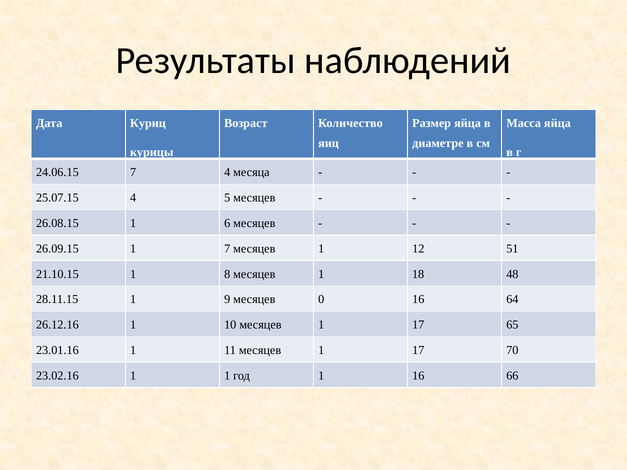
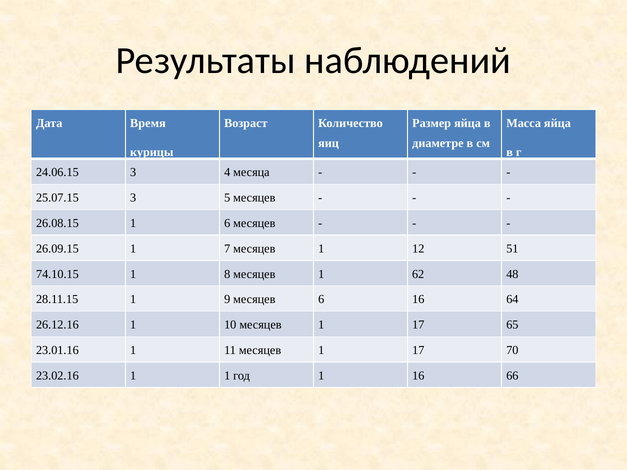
Куриц: Куриц -> Время
24.06.15 7: 7 -> 3
25.07.15 4: 4 -> 3
21.10.15: 21.10.15 -> 74.10.15
18: 18 -> 62
месяцев 0: 0 -> 6
